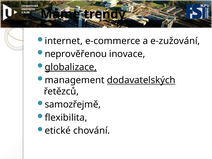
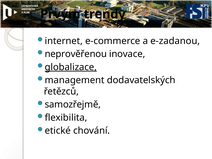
Máme: Máme -> Prvým
e-zužování: e-zužování -> e-zadanou
dodavatelských underline: present -> none
